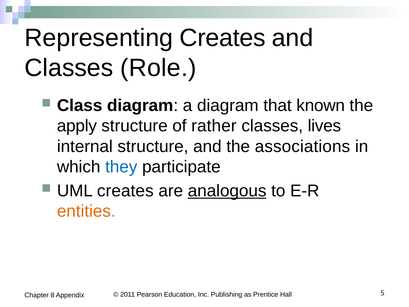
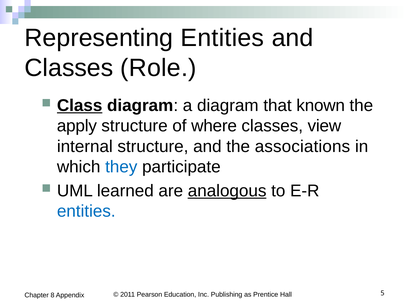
Representing Creates: Creates -> Entities
Class underline: none -> present
rather: rather -> where
lives: lives -> view
UML creates: creates -> learned
entities at (86, 211) colour: orange -> blue
